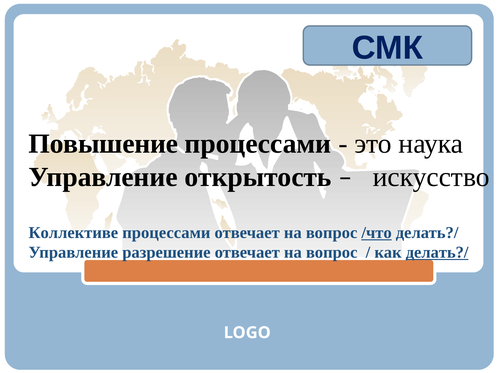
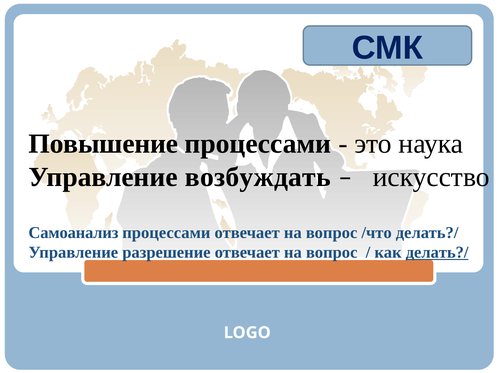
открытость: открытость -> возбуждать
Коллективе: Коллективе -> Самоанализ
/что underline: present -> none
